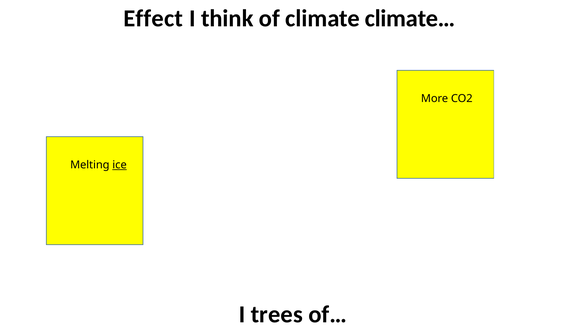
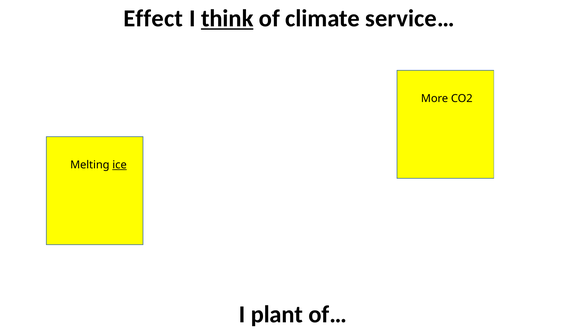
think underline: none -> present
climate…: climate… -> service…
trees: trees -> plant
